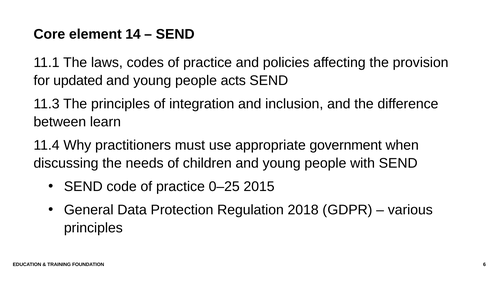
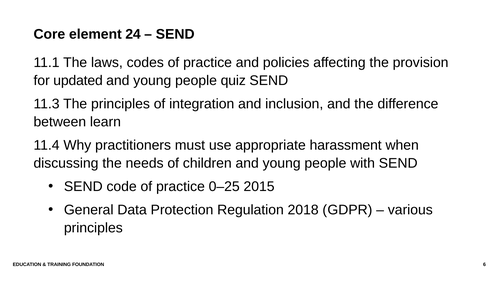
14: 14 -> 24
acts: acts -> quiz
government: government -> harassment
